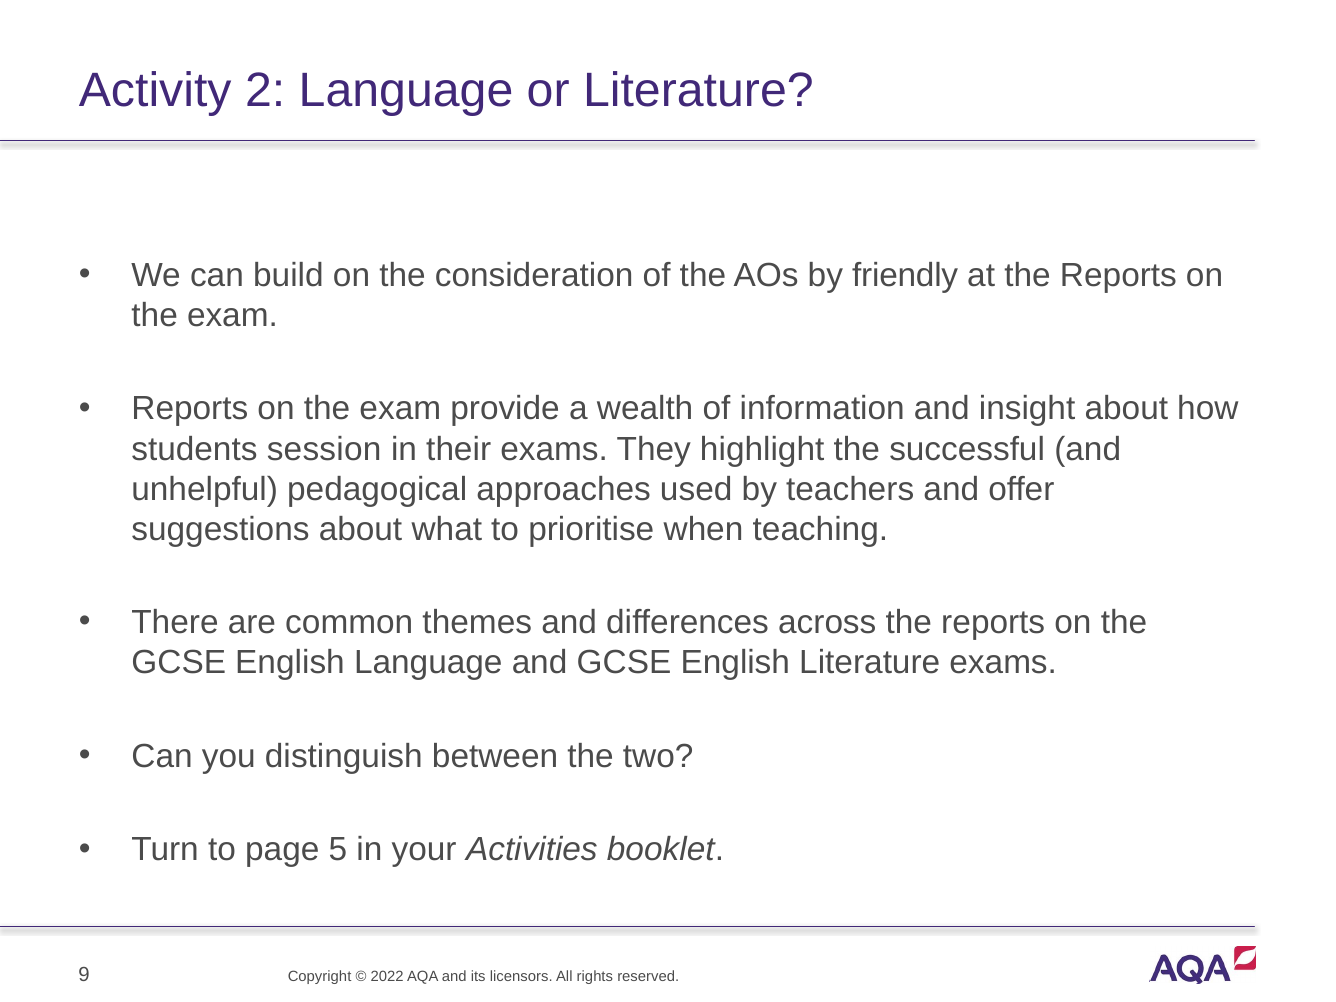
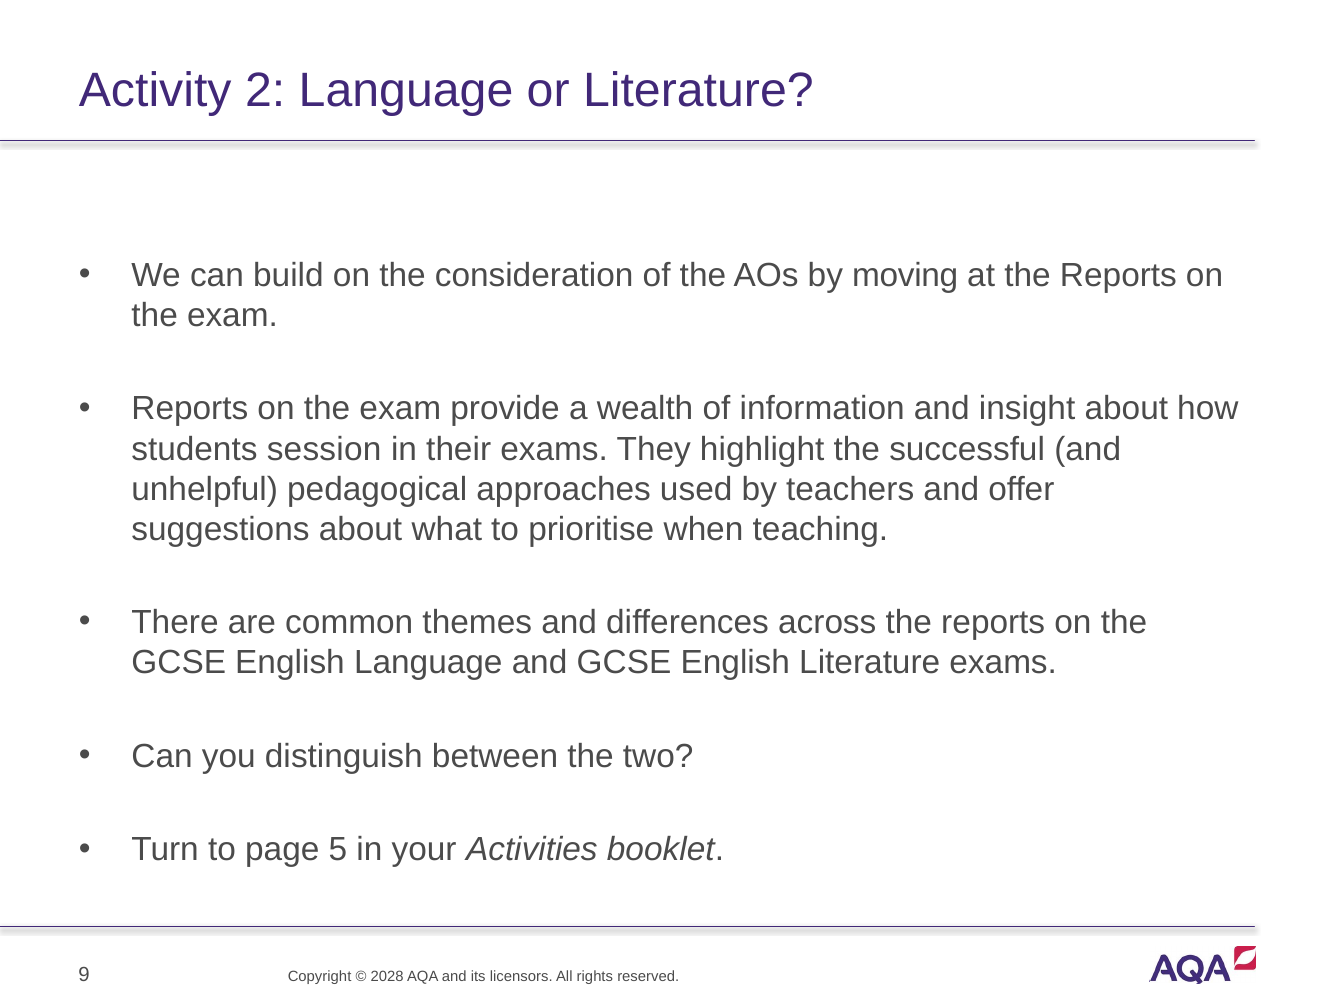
friendly: friendly -> moving
2022: 2022 -> 2028
